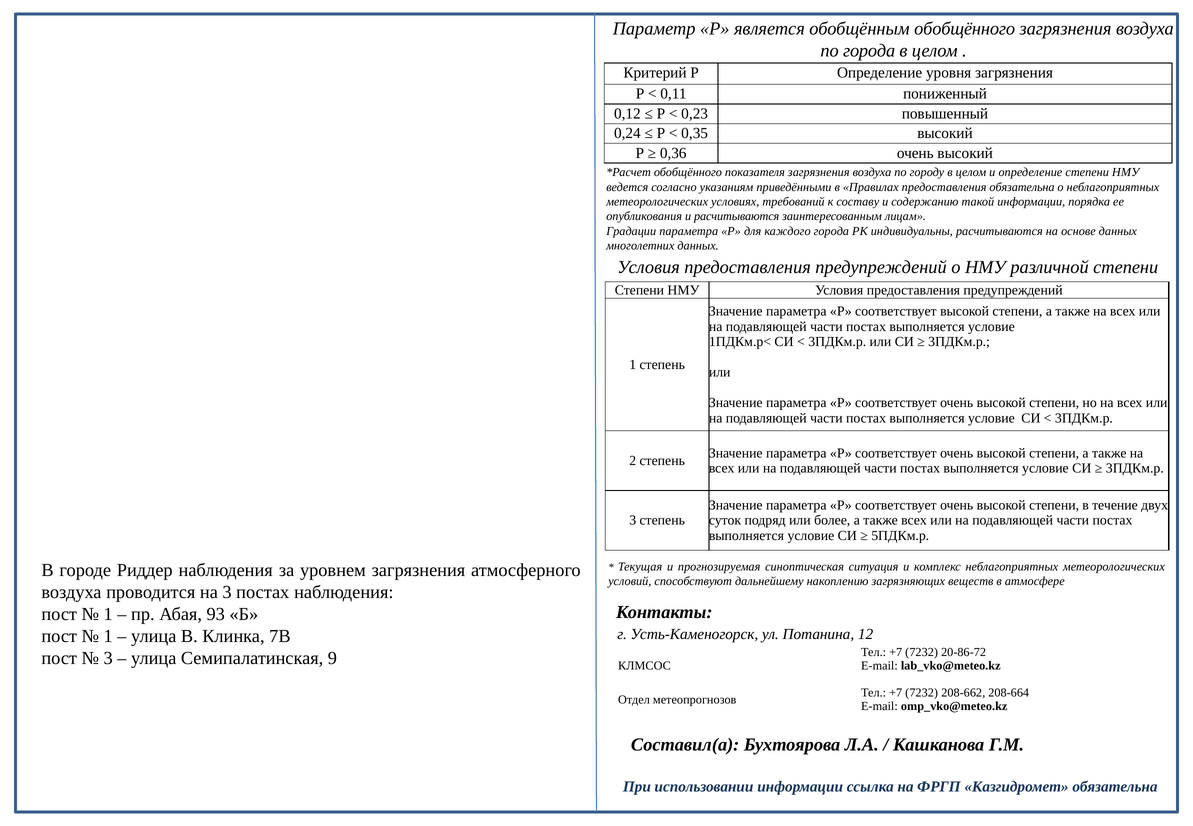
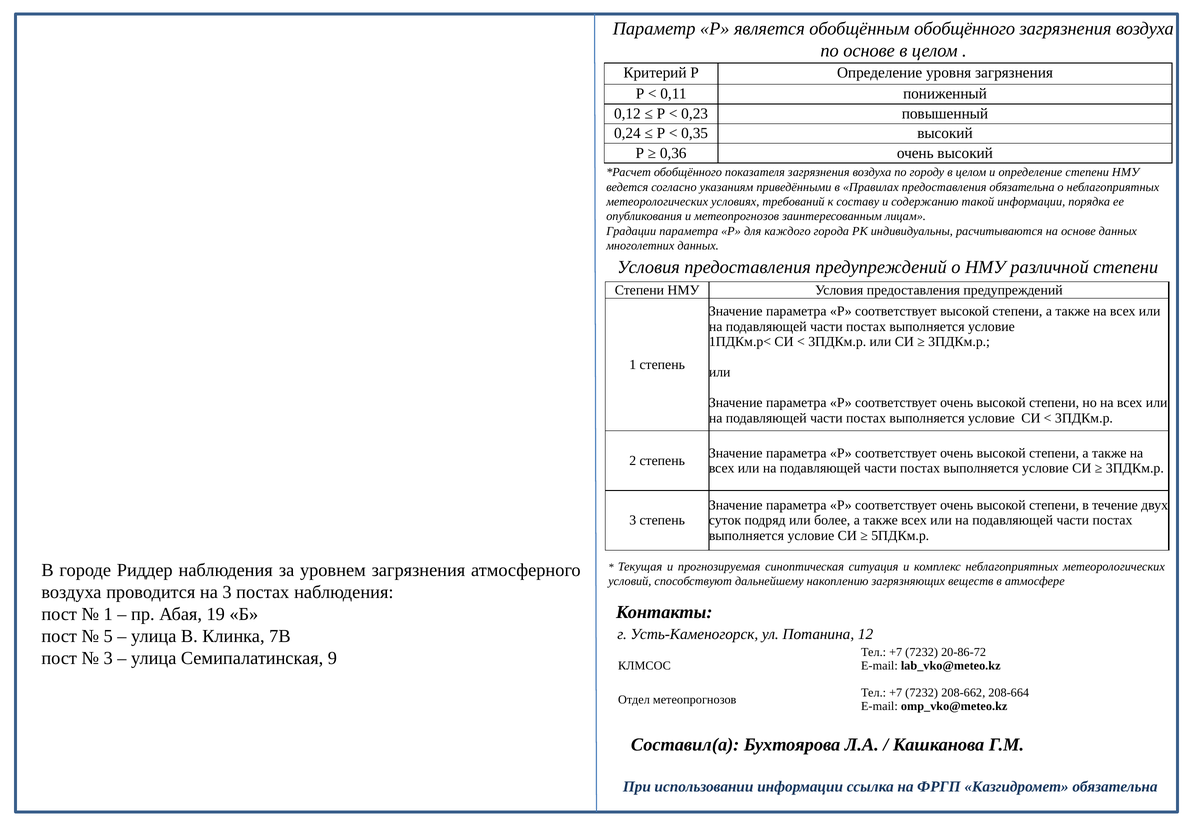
по города: города -> основе
и расчитываются: расчитываются -> метеопрогнозов
93: 93 -> 19
1 at (108, 636): 1 -> 5
